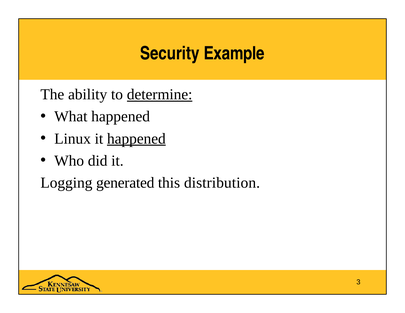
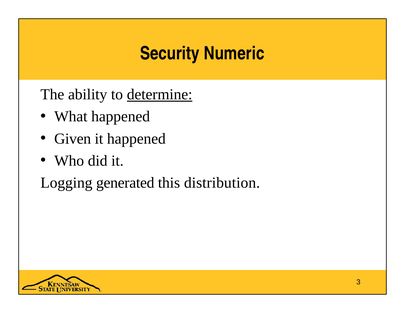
Example: Example -> Numeric
Linux: Linux -> Given
happened at (136, 139) underline: present -> none
